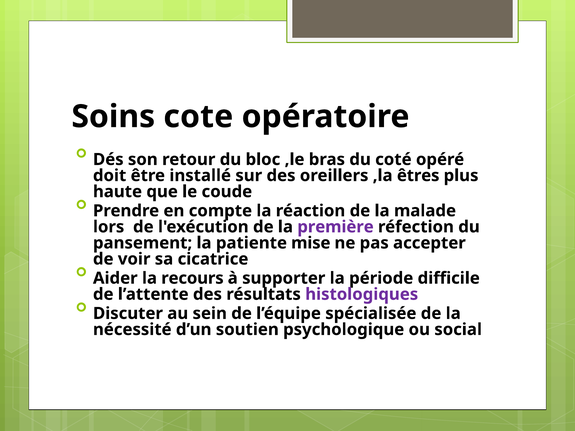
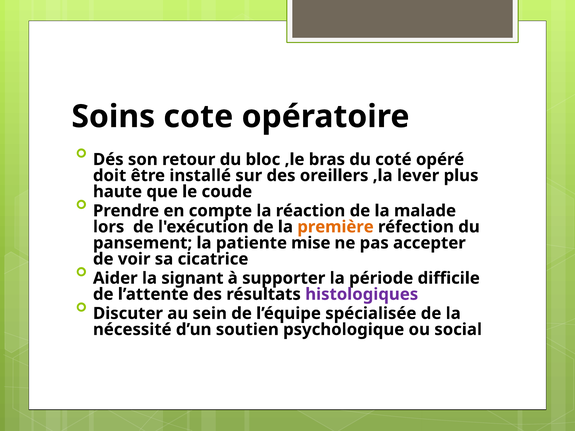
êtres: êtres -> lever
première colour: purple -> orange
recours: recours -> signant
